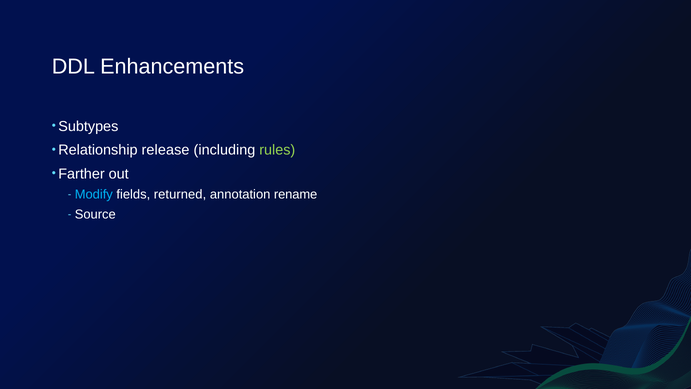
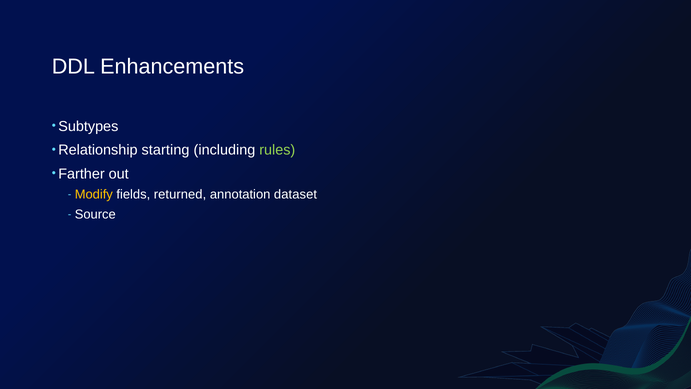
release: release -> starting
Modify colour: light blue -> yellow
rename: rename -> dataset
